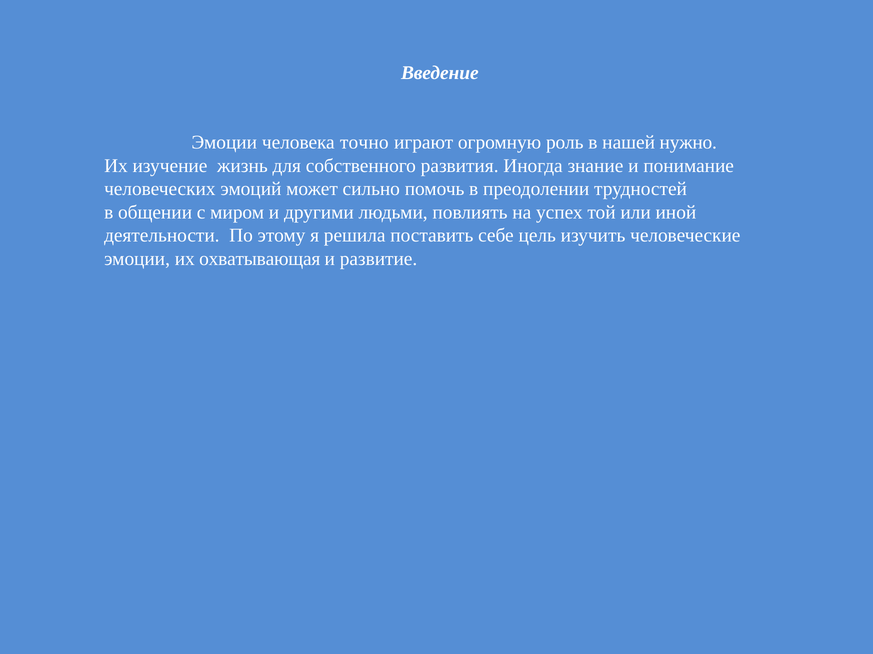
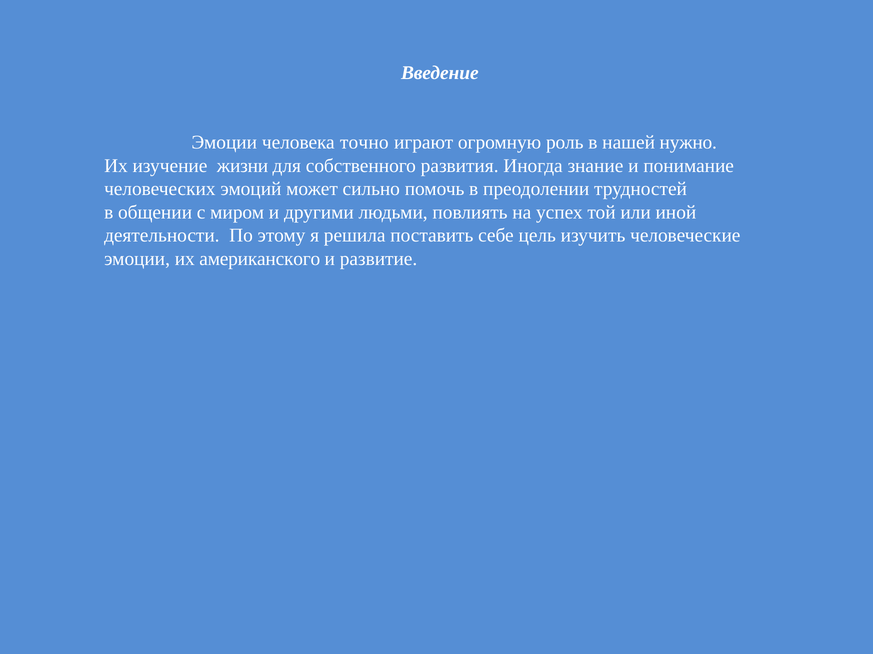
жизнь: жизнь -> жизни
охватывающая: охватывающая -> американского
